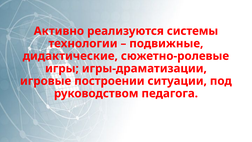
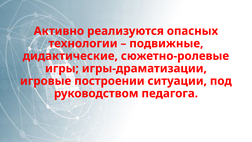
системы: системы -> опасных
